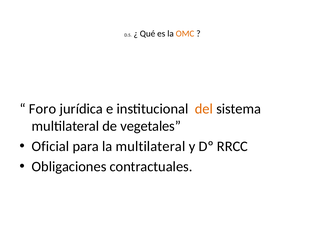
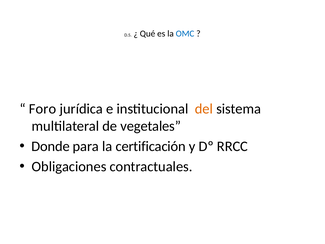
OMC colour: orange -> blue
Oficial: Oficial -> Donde
la multilateral: multilateral -> certificación
